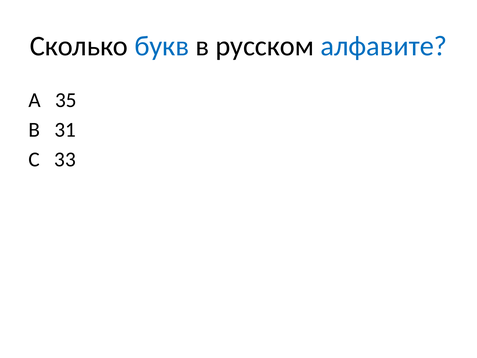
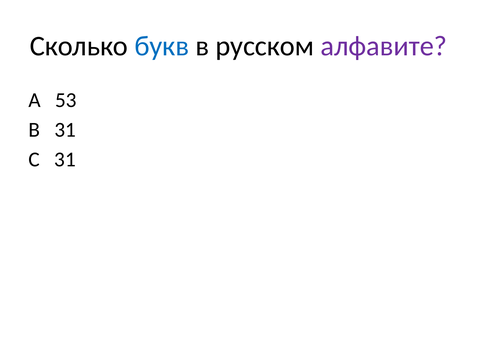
алфавите colour: blue -> purple
35: 35 -> 53
С 33: 33 -> 31
